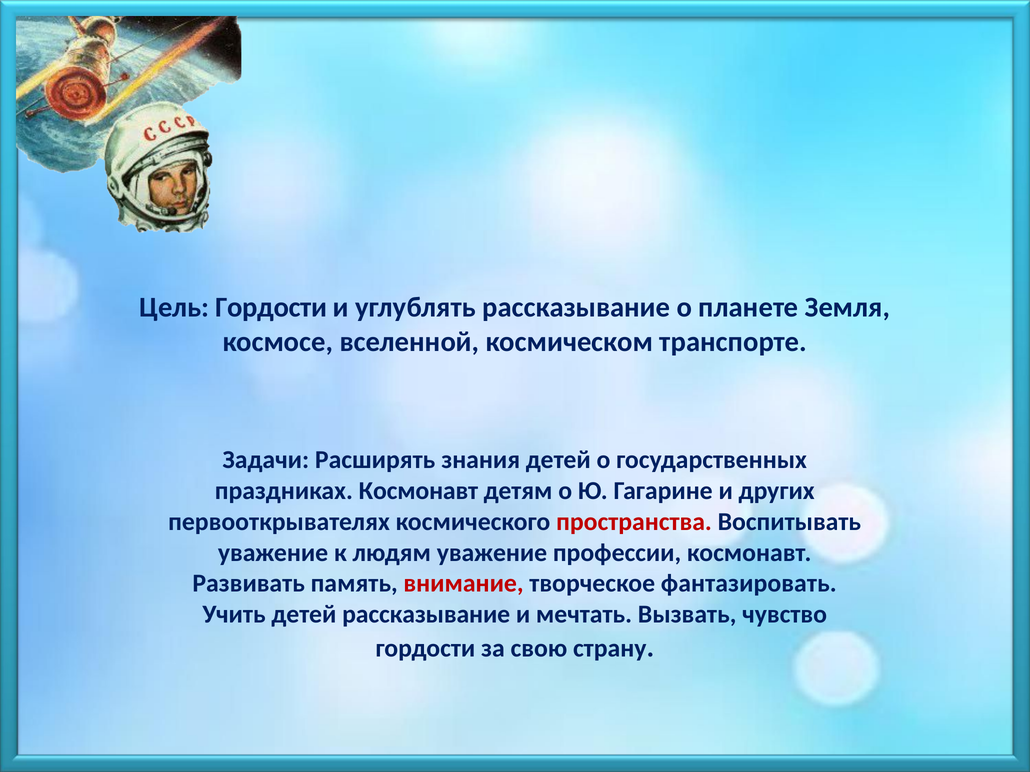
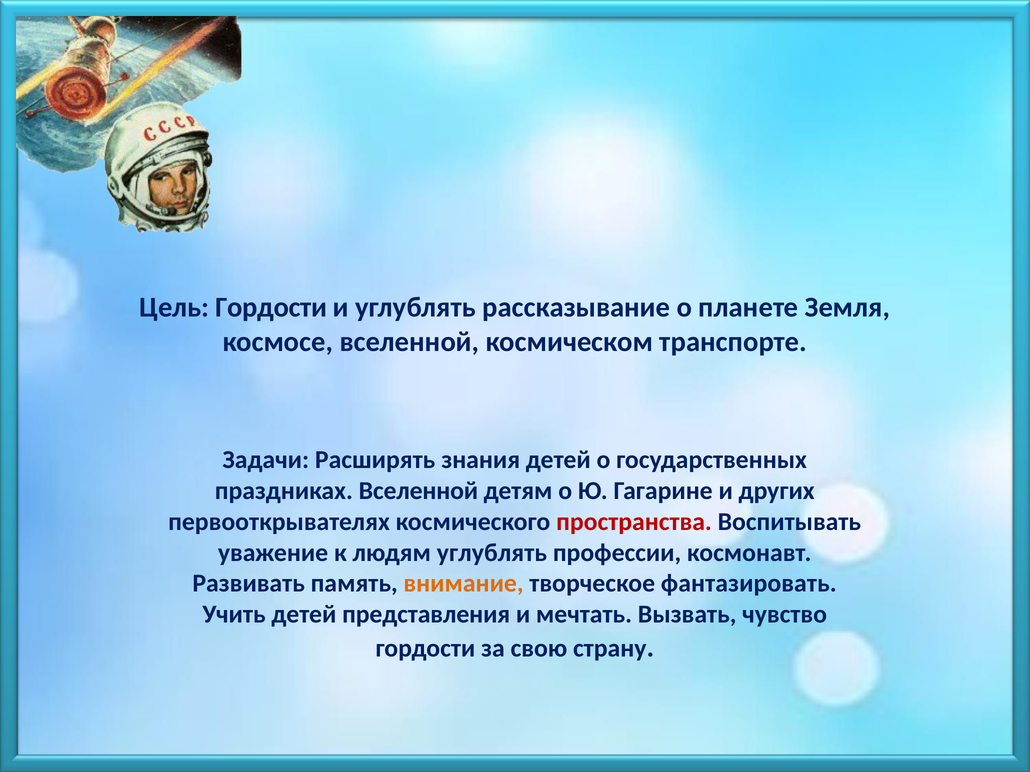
праздниках Космонавт: Космонавт -> Вселенной
людям уважение: уважение -> углублять
внимание colour: red -> orange
детей рассказывание: рассказывание -> представления
